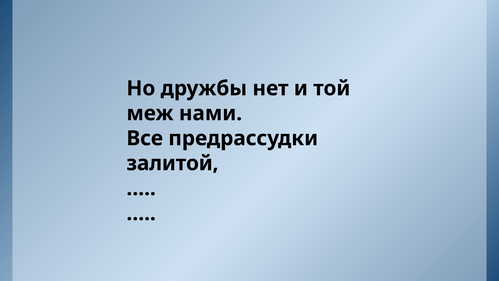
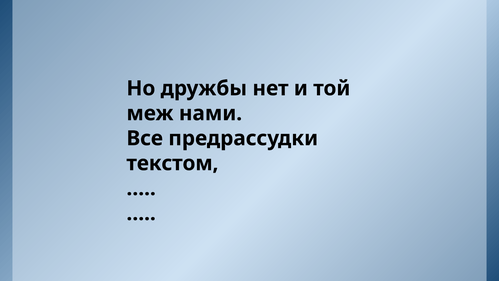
залитой: залитой -> текстом
